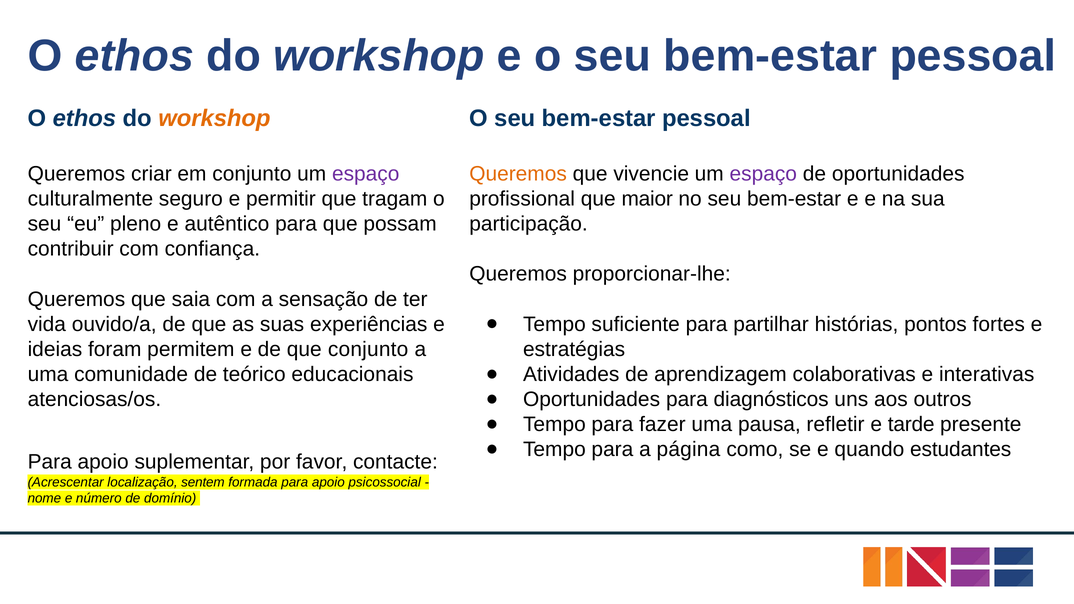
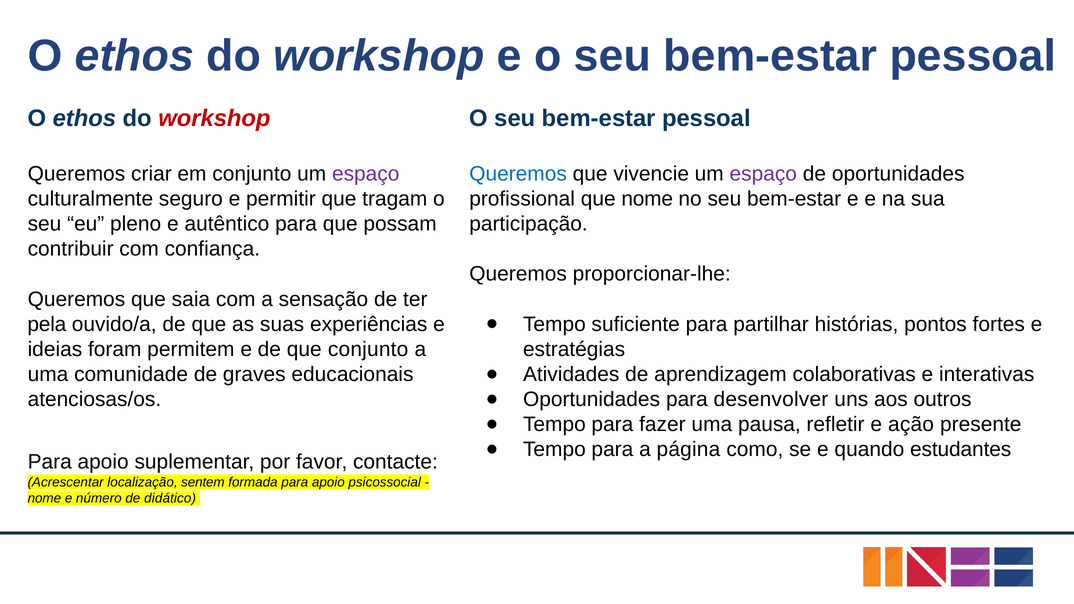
workshop at (214, 119) colour: orange -> red
Queremos at (518, 174) colour: orange -> blue
que maior: maior -> nome
vida: vida -> pela
teórico: teórico -> graves
diagnósticos: diagnósticos -> desenvolver
tarde: tarde -> ação
domínio: domínio -> didático
